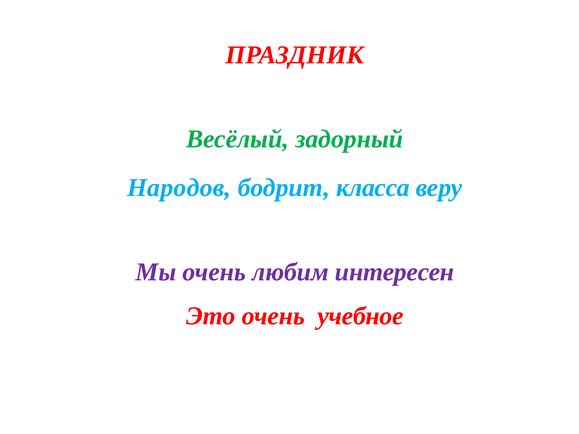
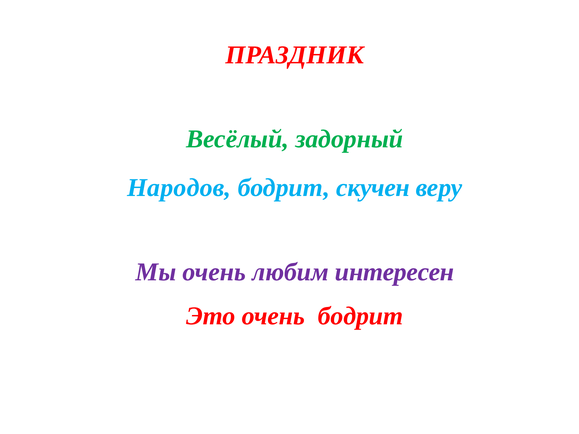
класса: класса -> скучен
очень учебное: учебное -> бодрит
